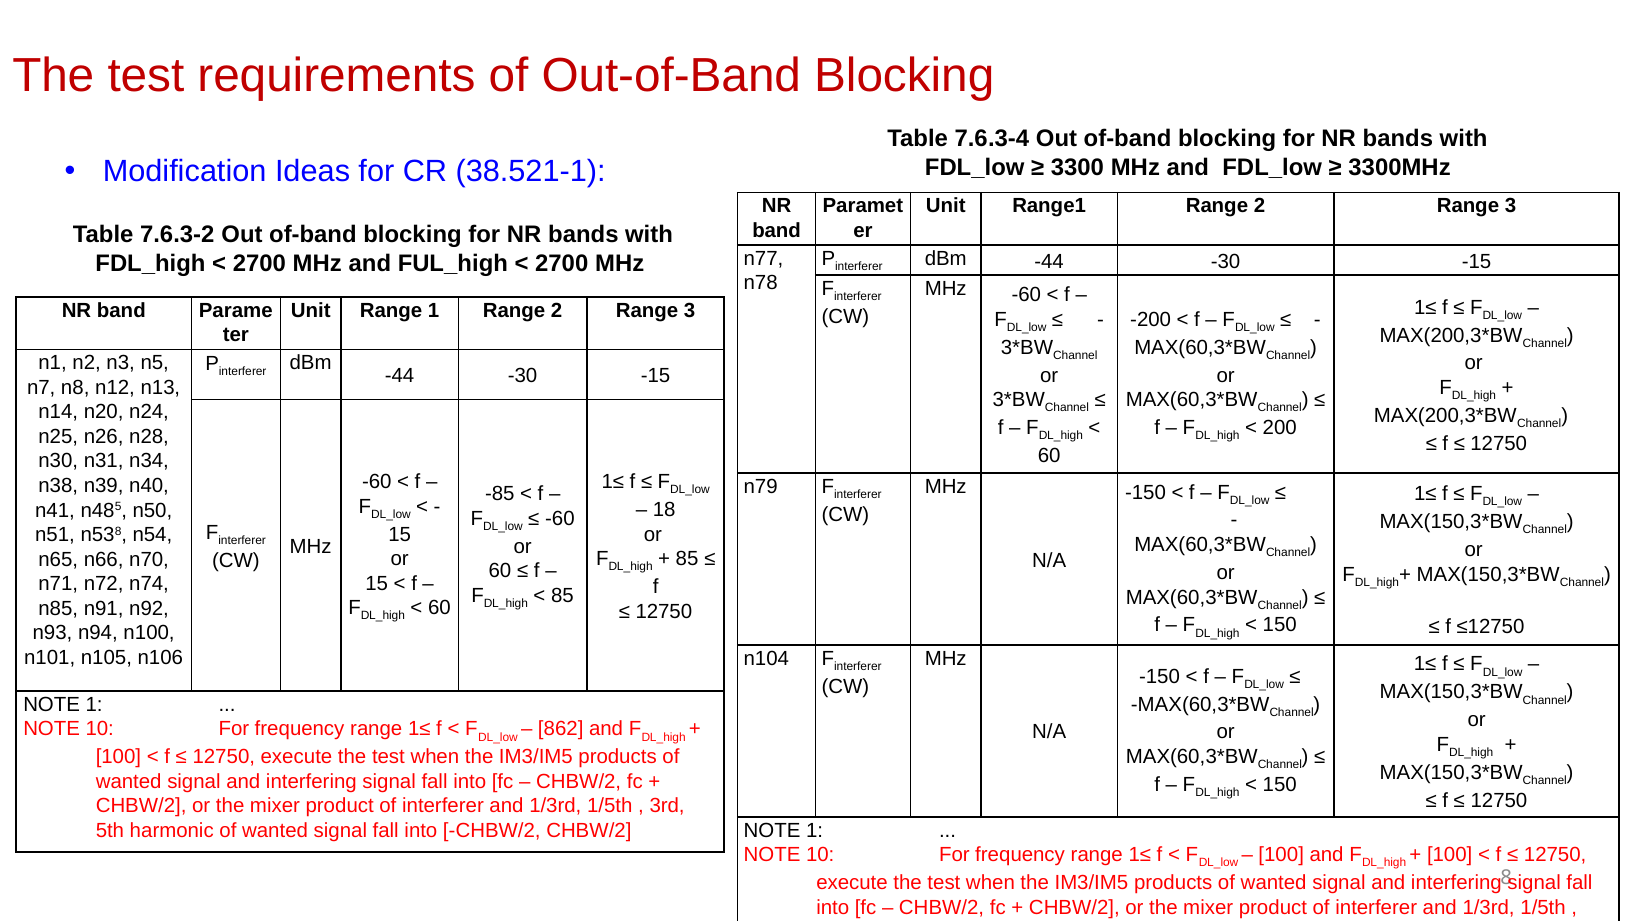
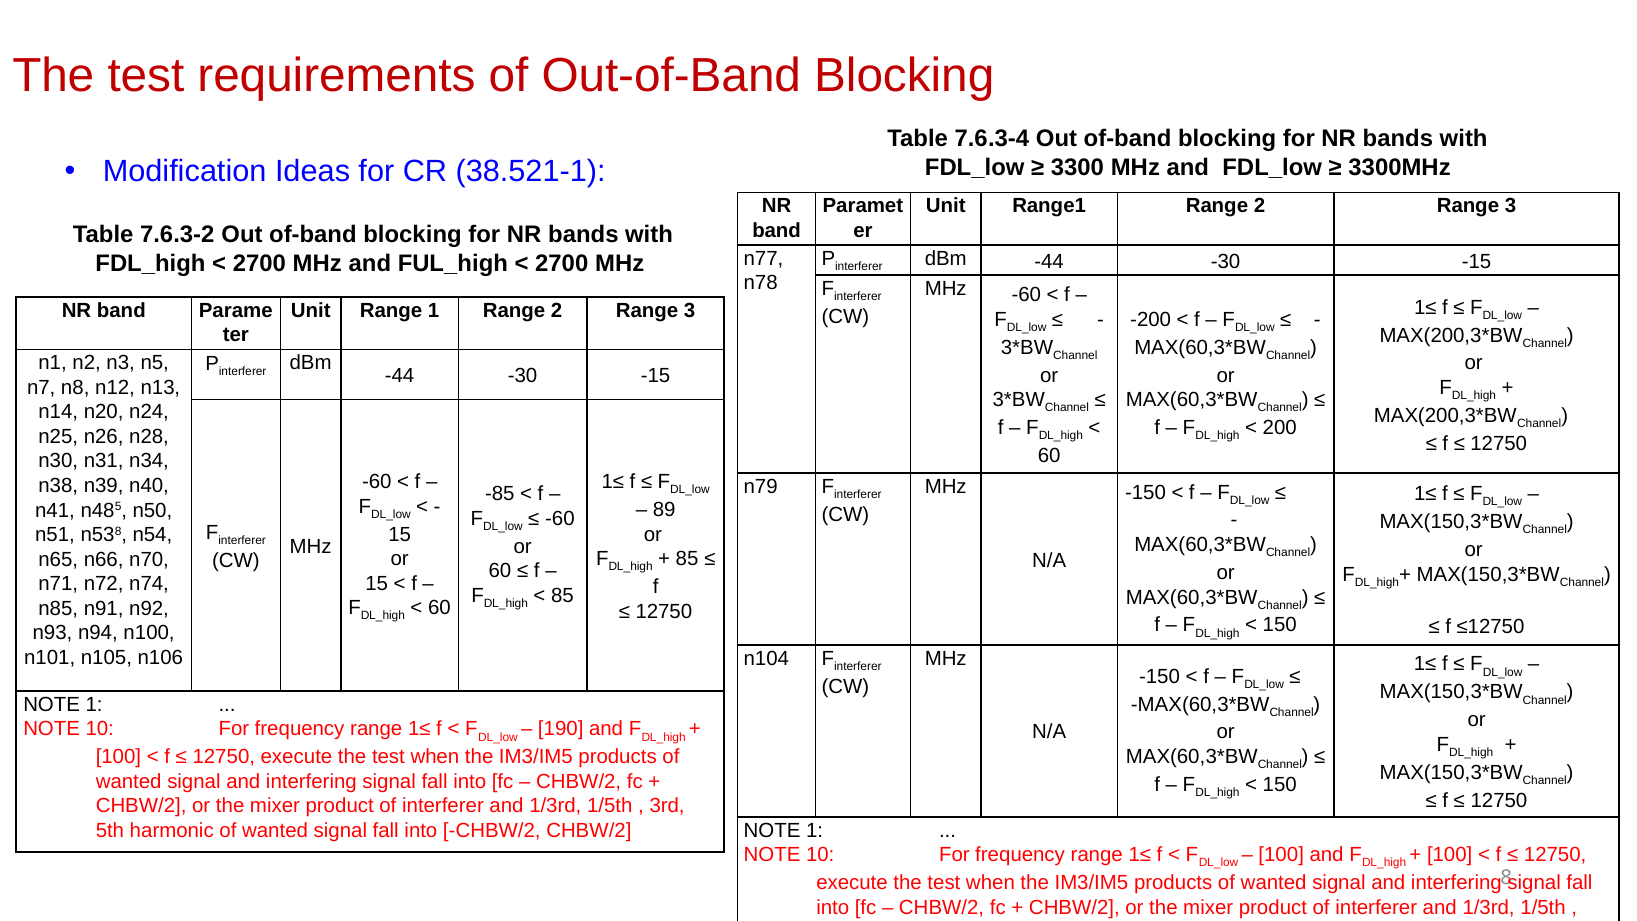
18: 18 -> 89
862: 862 -> 190
